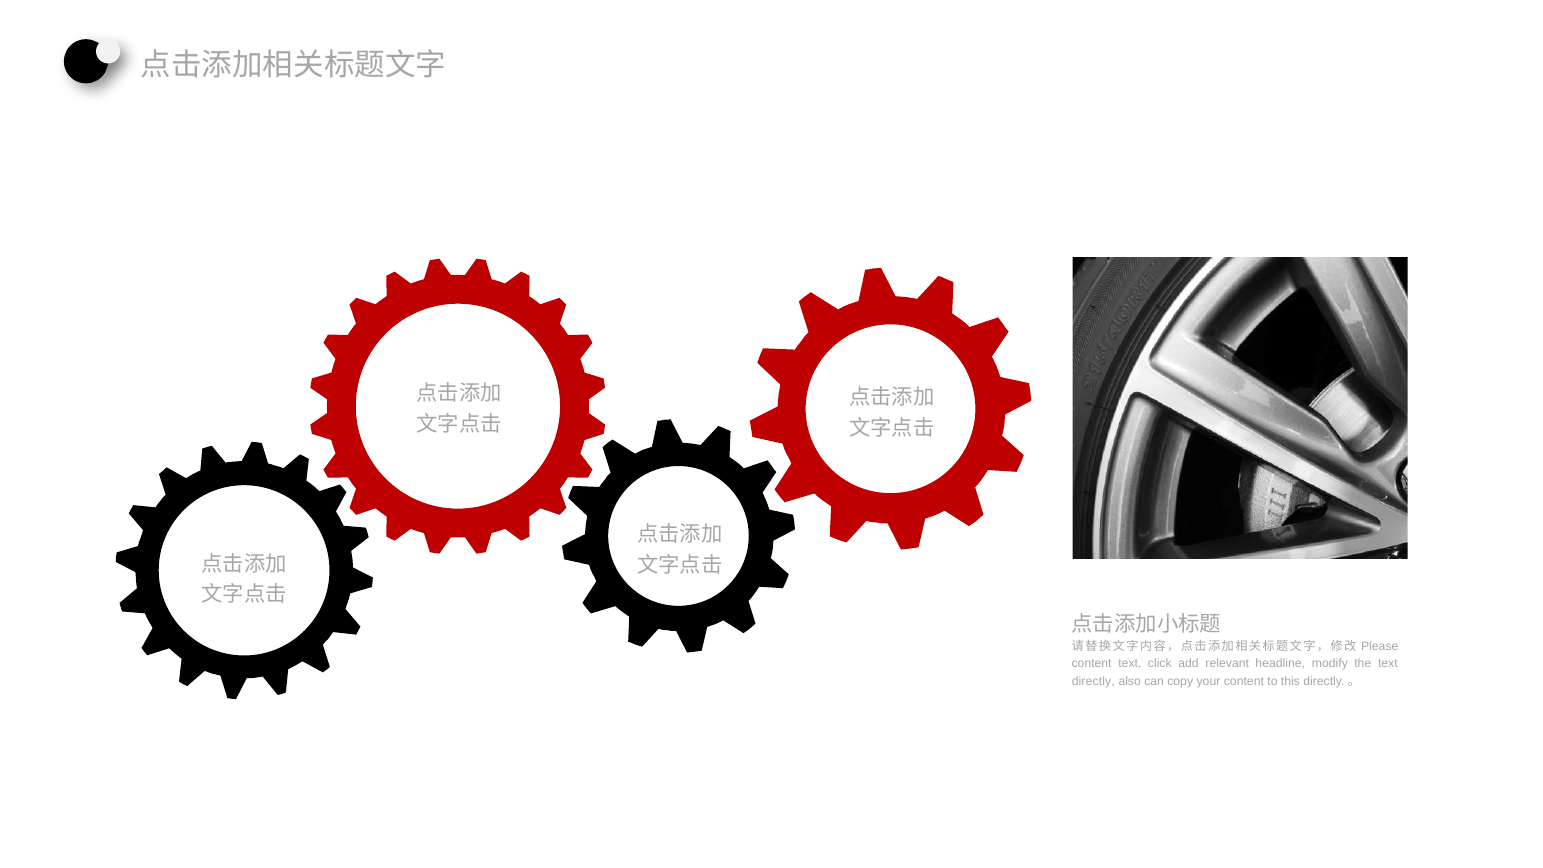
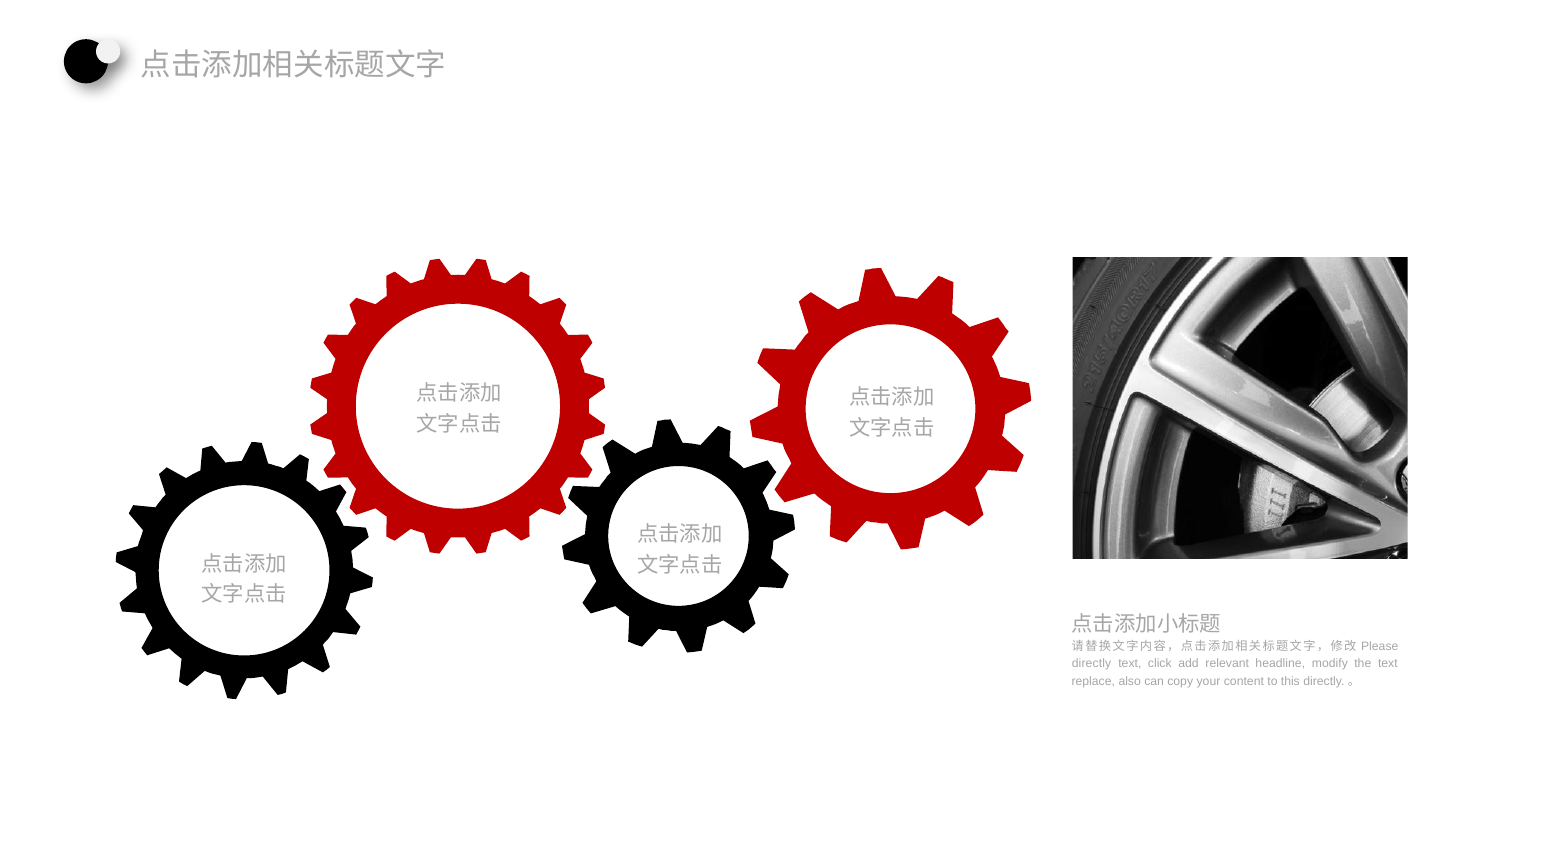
content at (1092, 664): content -> directly
directly at (1093, 681): directly -> replace
